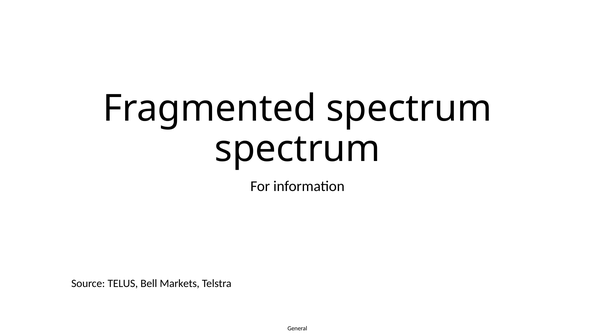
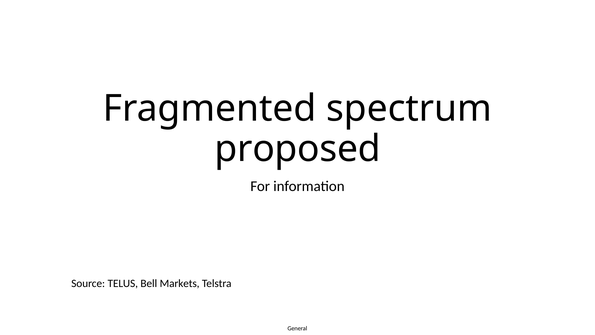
spectrum at (298, 149): spectrum -> proposed
